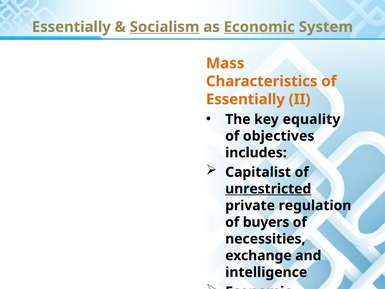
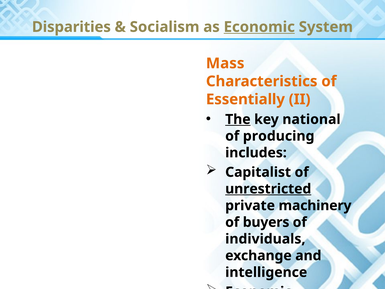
Essentially at (71, 27): Essentially -> Disparities
Socialism underline: present -> none
The underline: none -> present
equality: equality -> national
objectives: objectives -> producing
regulation: regulation -> machinery
necessities: necessities -> individuals
